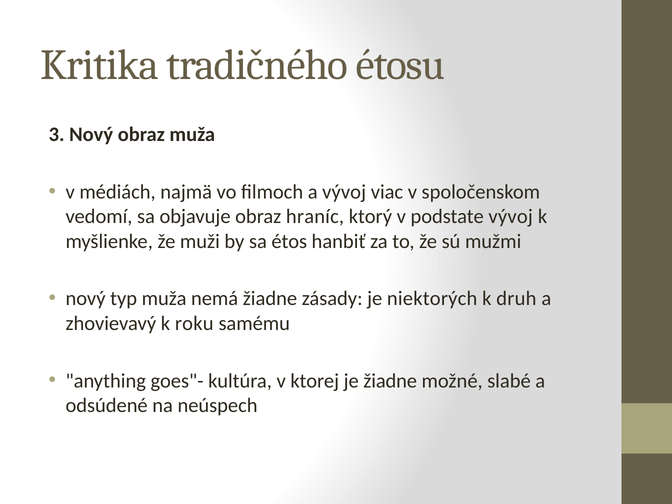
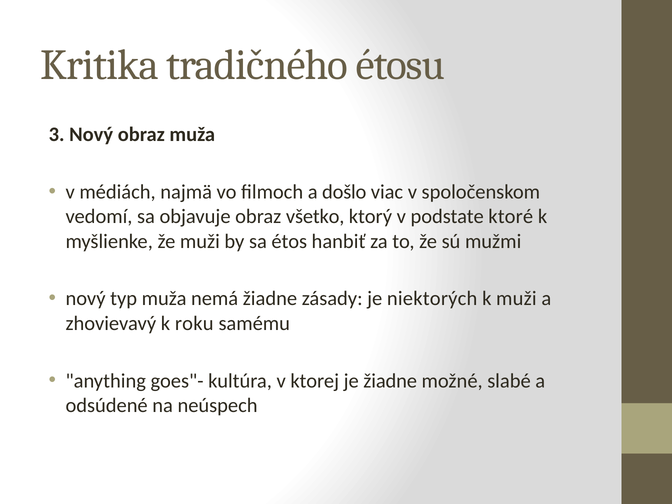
a vývoj: vývoj -> došlo
hraníc: hraníc -> všetko
podstate vývoj: vývoj -> ktoré
k druh: druh -> muži
